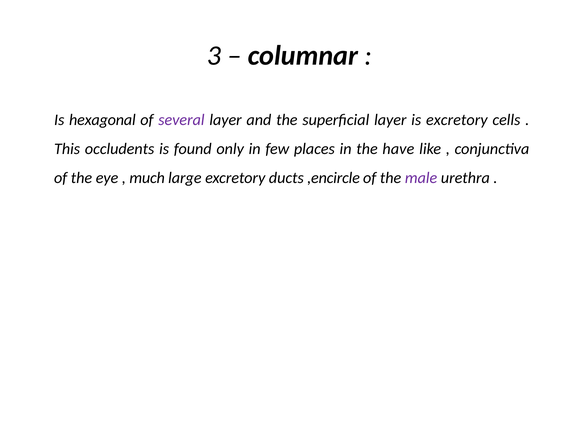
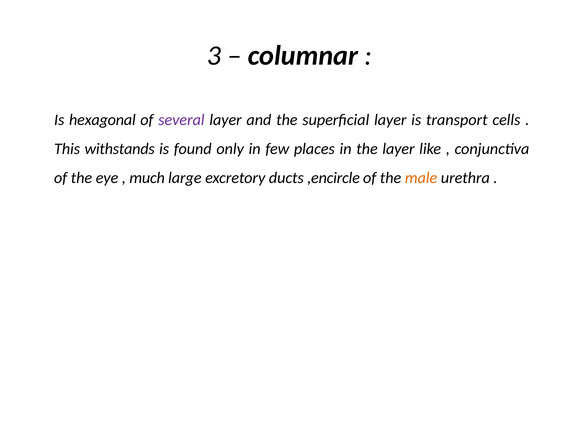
is excretory: excretory -> transport
occludents: occludents -> withstands
the have: have -> layer
male colour: purple -> orange
